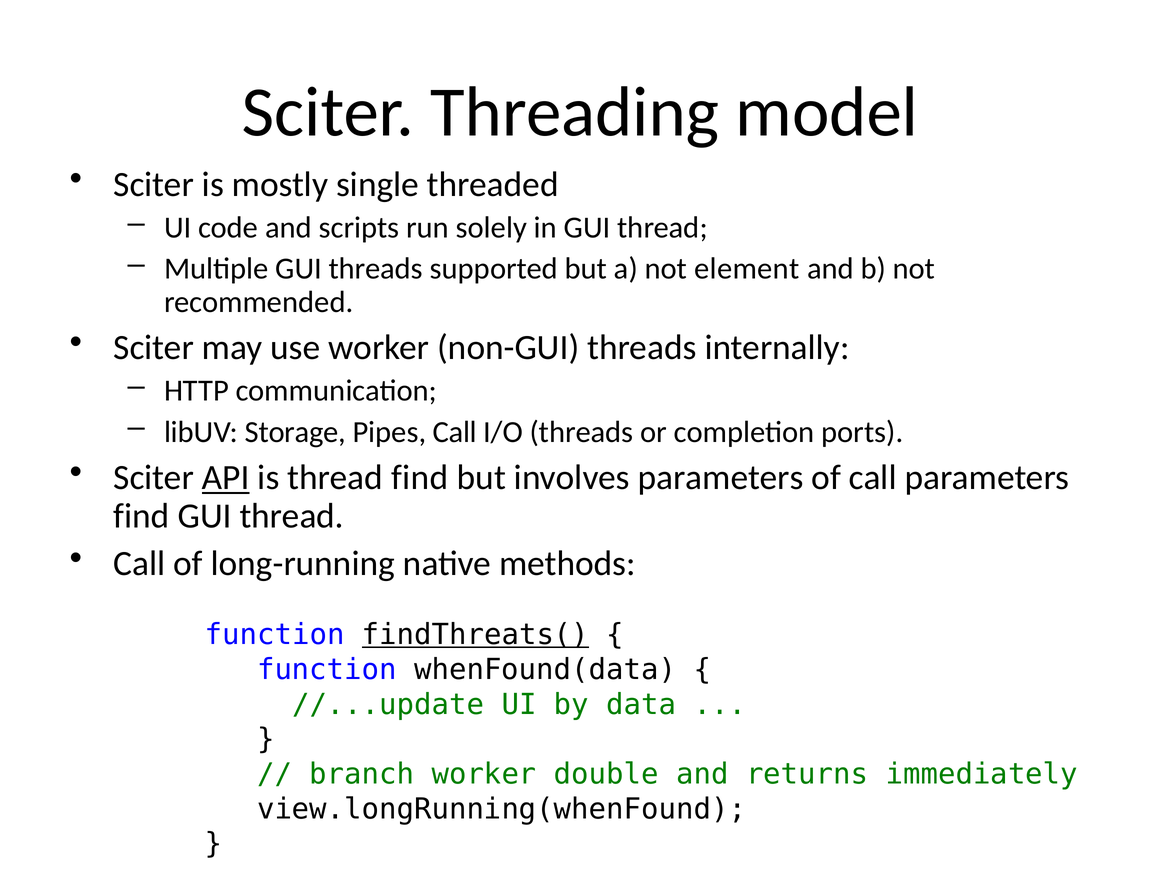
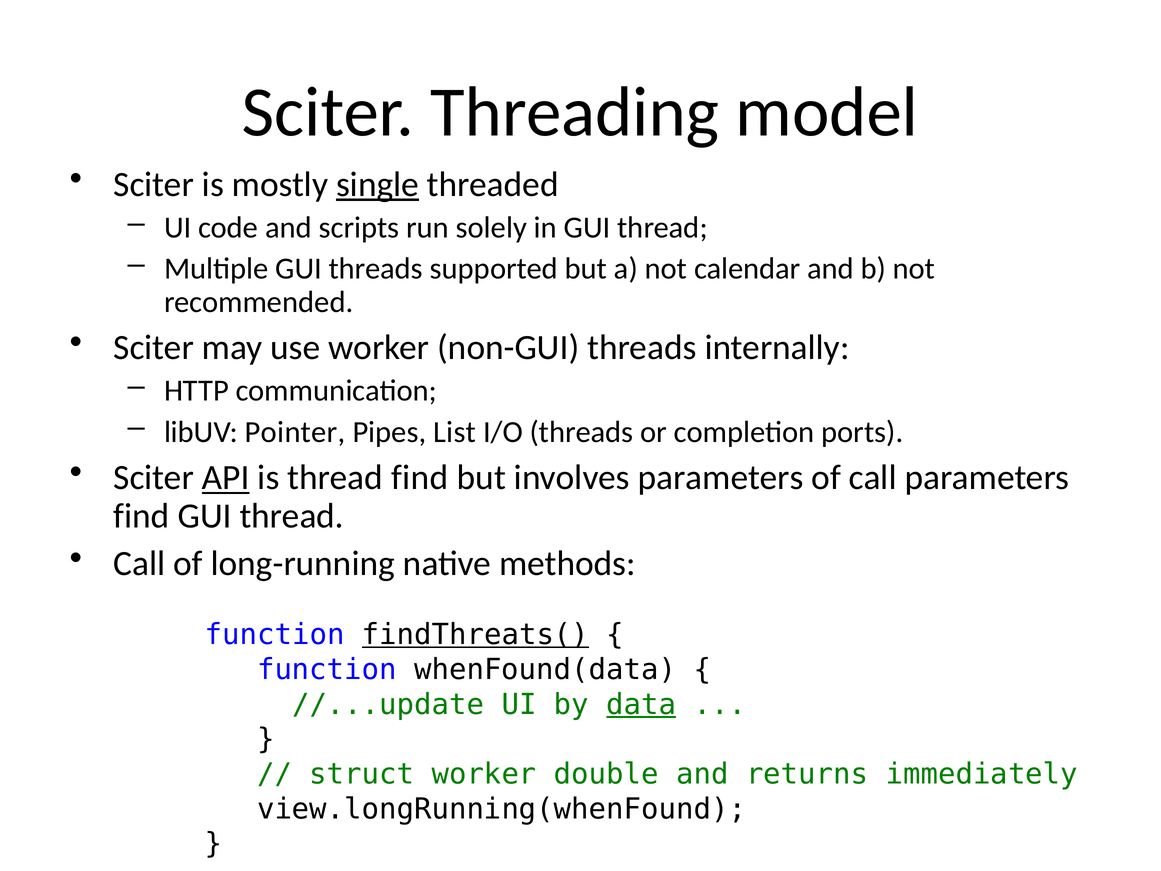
single underline: none -> present
element: element -> calendar
Storage: Storage -> Pointer
Pipes Call: Call -> List
data underline: none -> present
branch: branch -> struct
